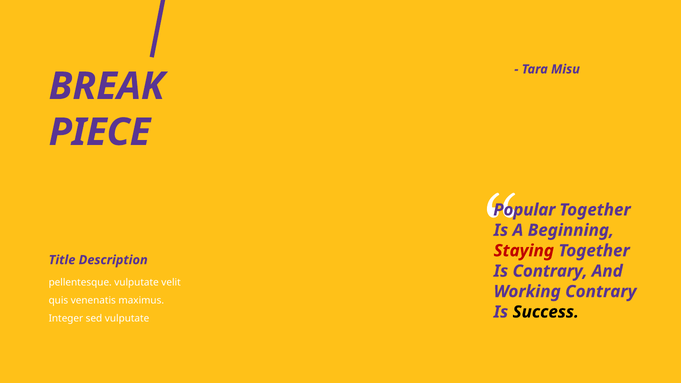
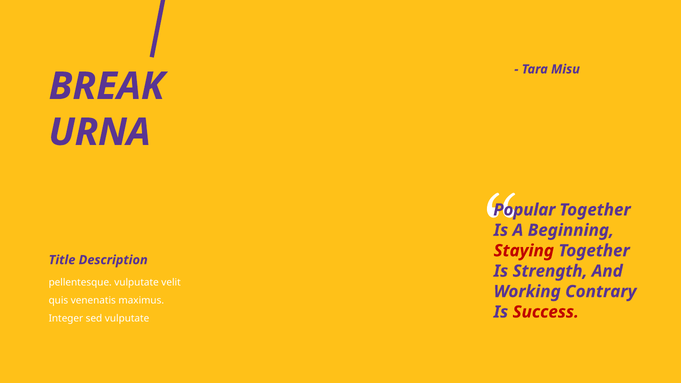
PIECE: PIECE -> URNA
Is Contrary: Contrary -> Strength
Success colour: black -> red
